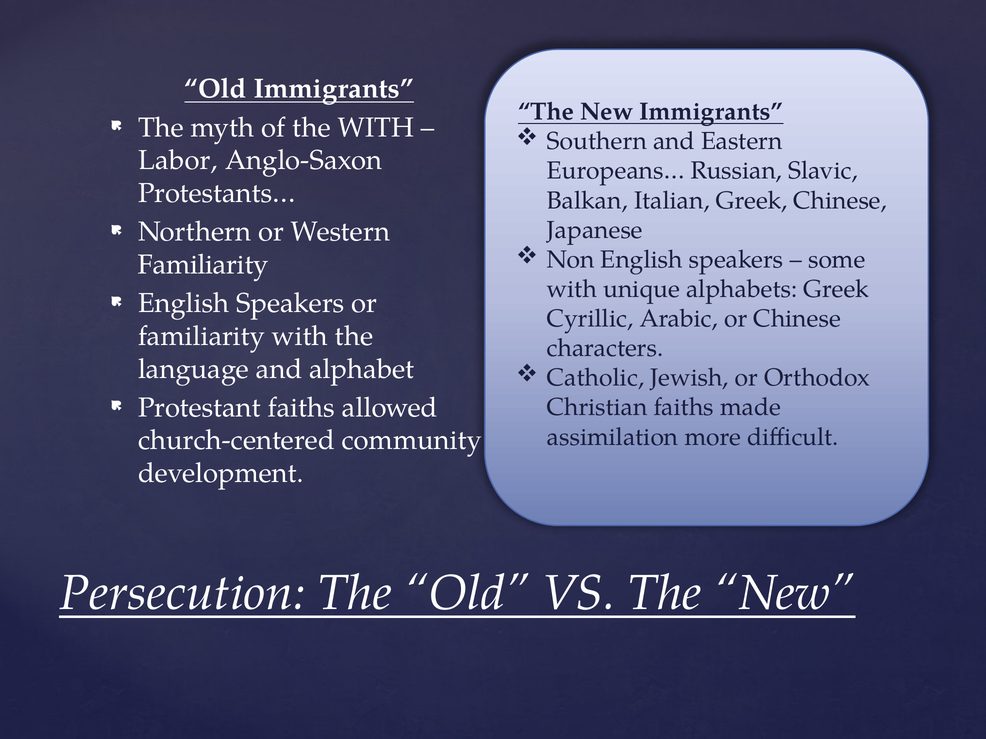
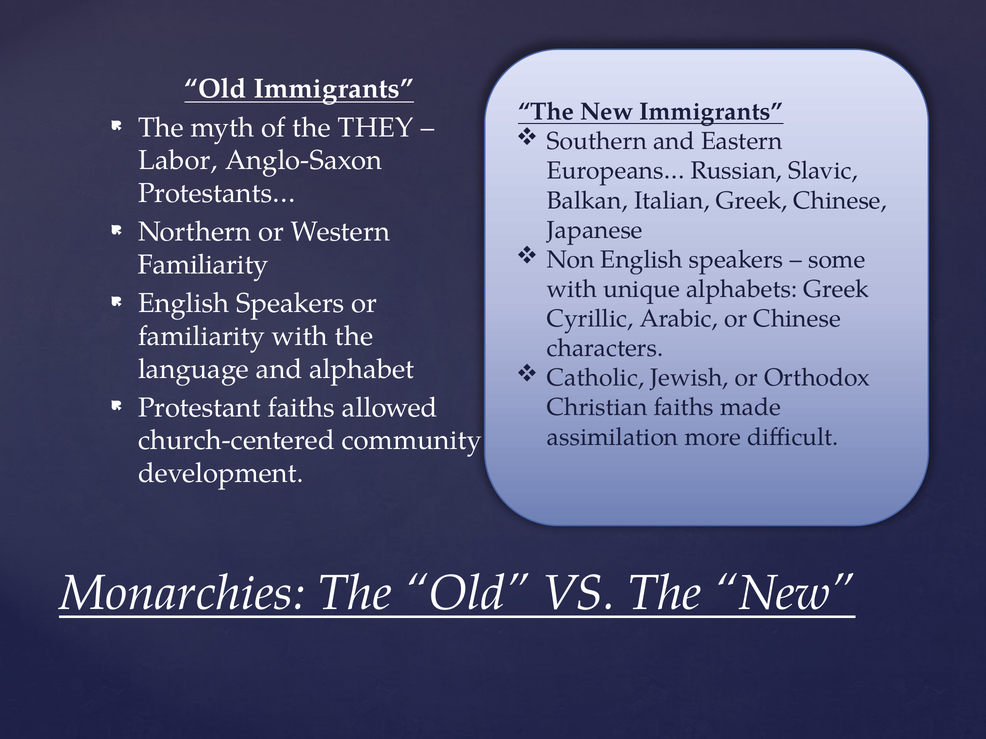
the WITH: WITH -> THEY
Persecution: Persecution -> Monarchies
